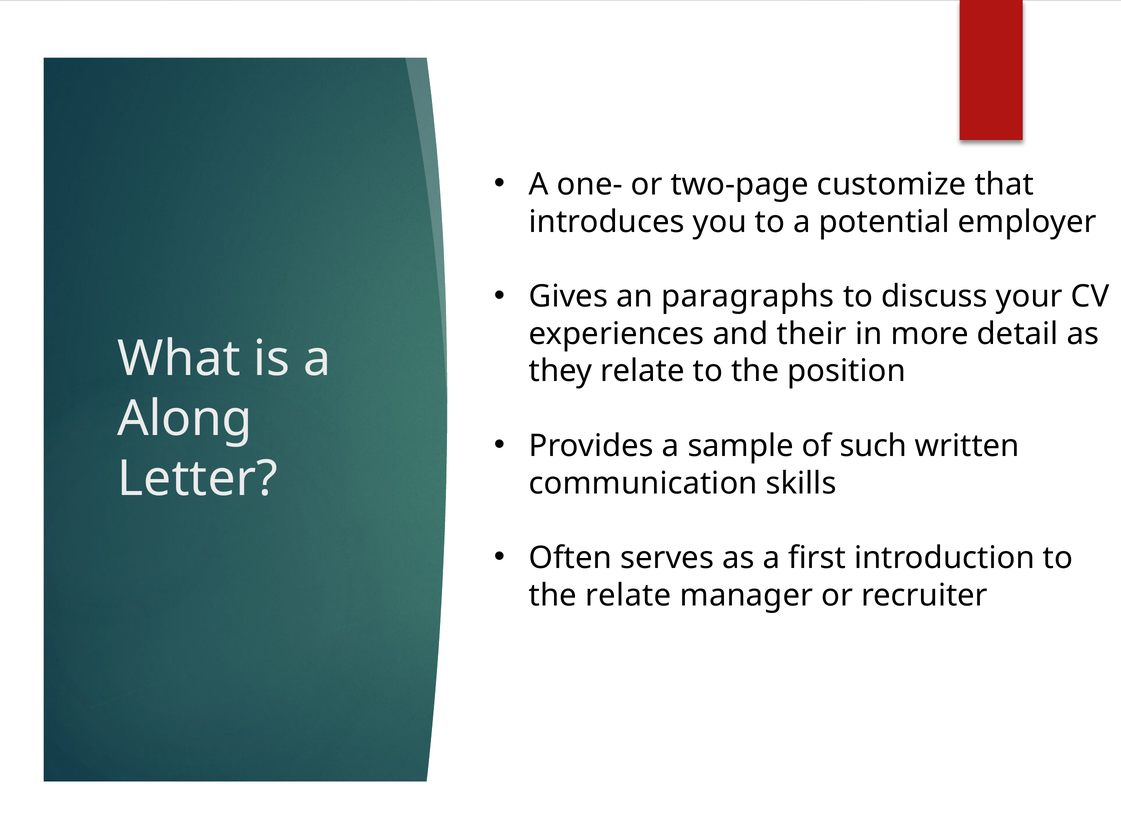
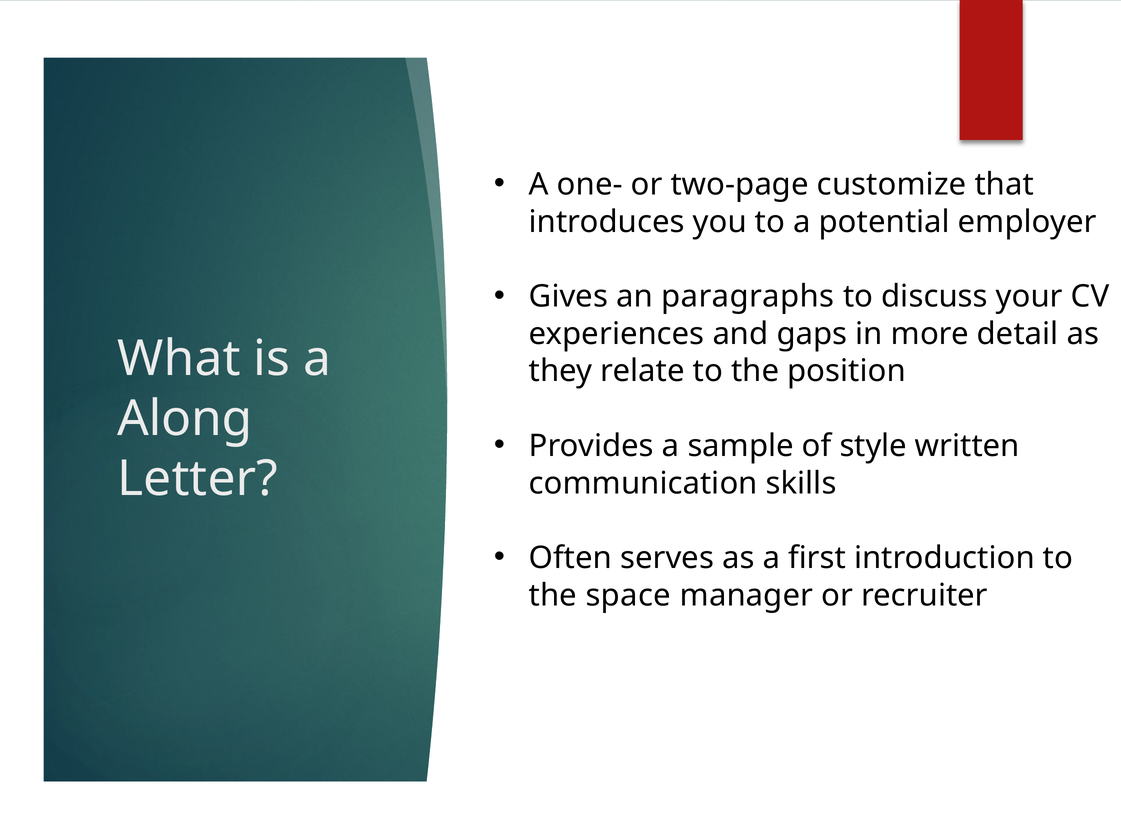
their: their -> gaps
such: such -> style
the relate: relate -> space
